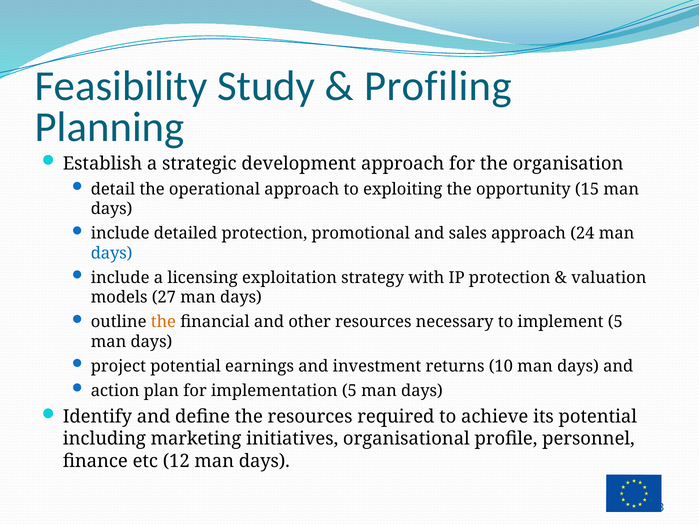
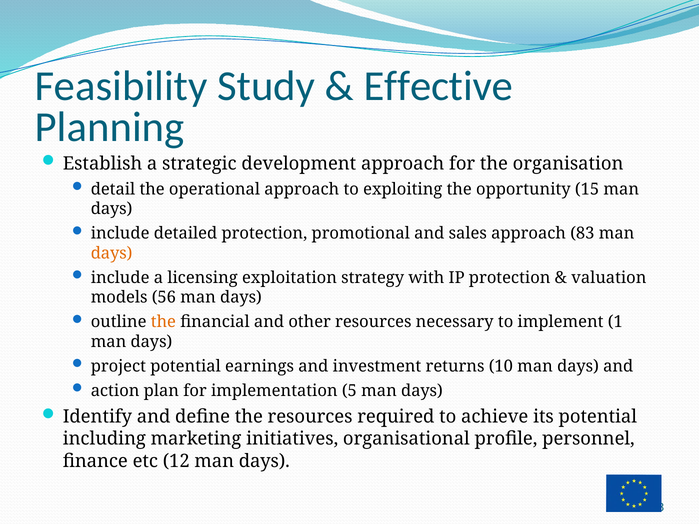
Profiling: Profiling -> Effective
24: 24 -> 83
days at (112, 253) colour: blue -> orange
27: 27 -> 56
implement 5: 5 -> 1
